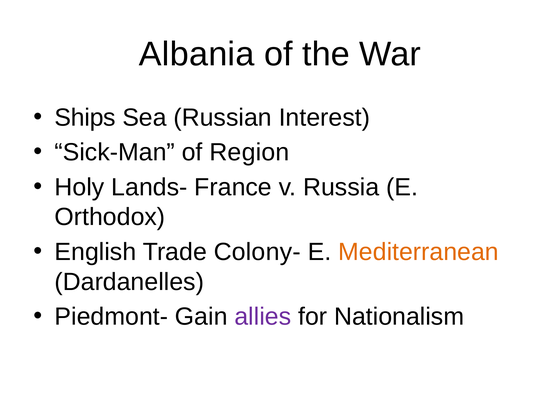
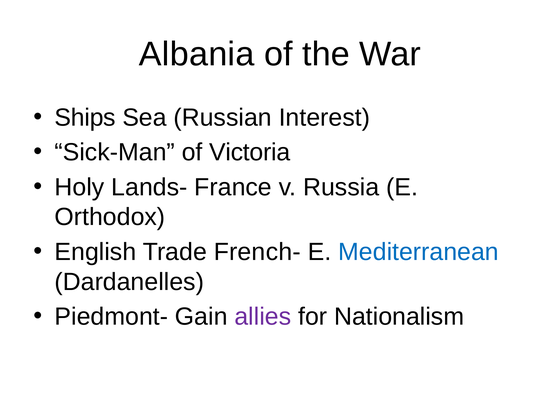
Region: Region -> Victoria
Colony-: Colony- -> French-
Mediterranean colour: orange -> blue
